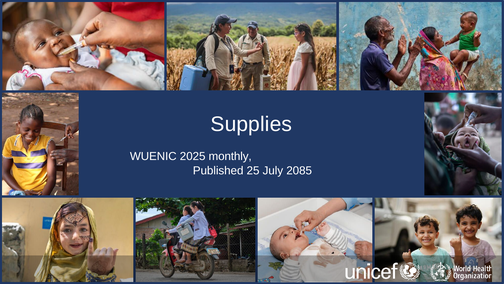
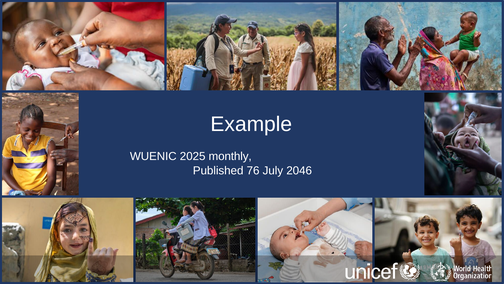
Supplies: Supplies -> Example
25: 25 -> 76
2085: 2085 -> 2046
